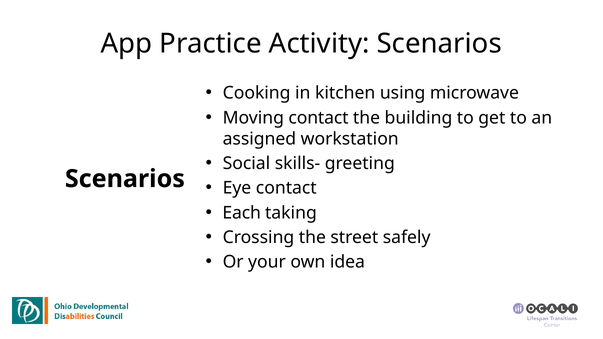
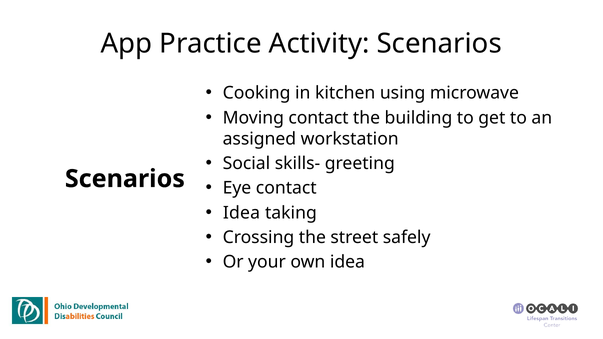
Each at (242, 213): Each -> Idea
